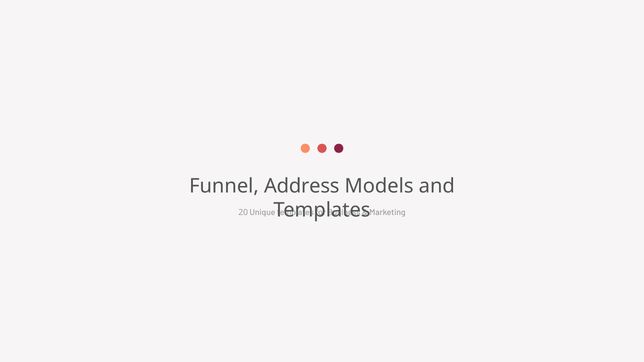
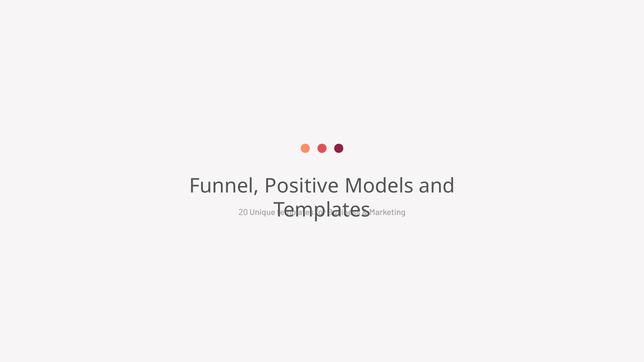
Address: Address -> Positive
